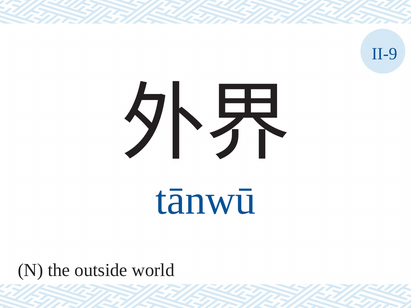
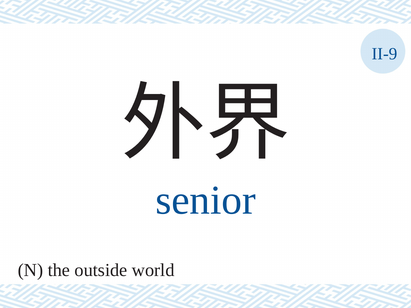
tānwū: tānwū -> senior
